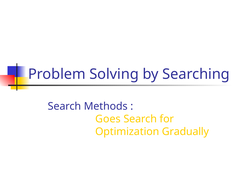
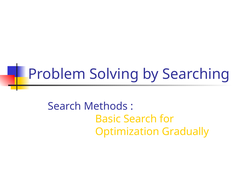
Goes: Goes -> Basic
